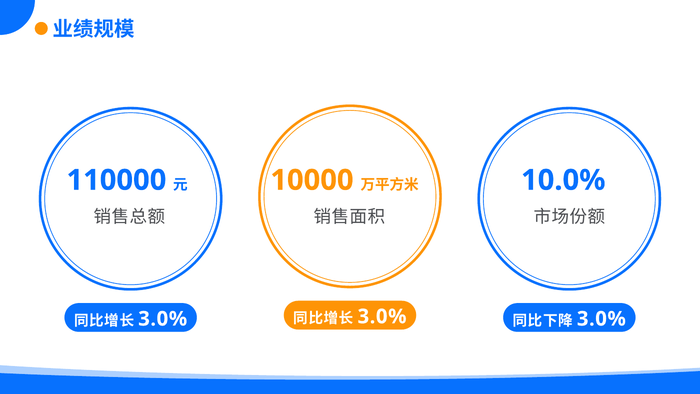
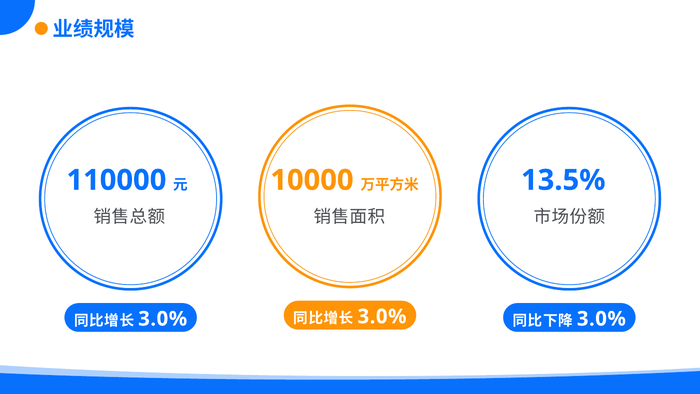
10.0%: 10.0% -> 13.5%
